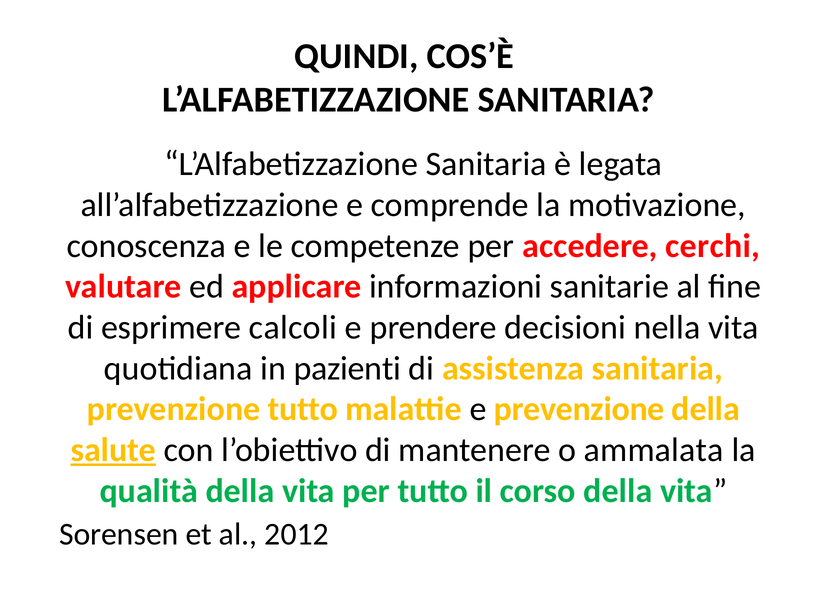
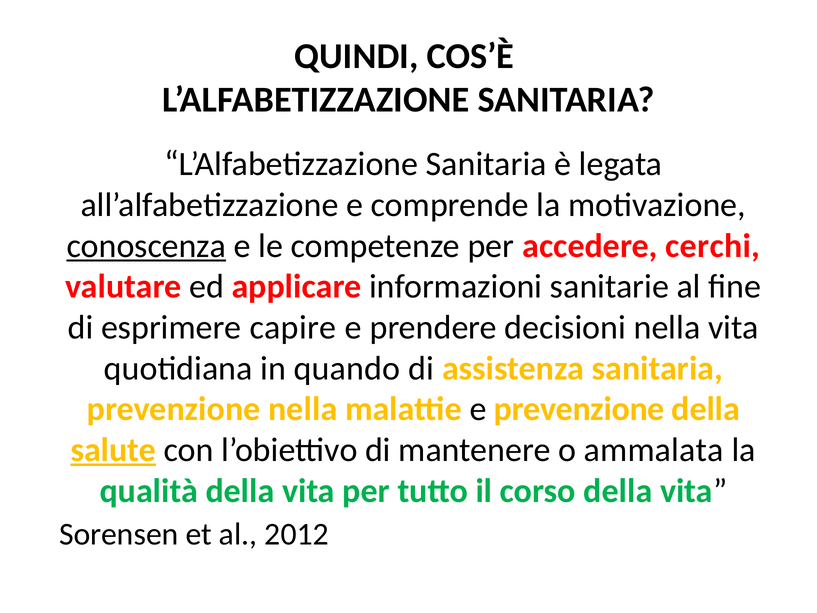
conoscenza underline: none -> present
calcoli: calcoli -> capire
pazienti: pazienti -> quando
prevenzione tutto: tutto -> nella
